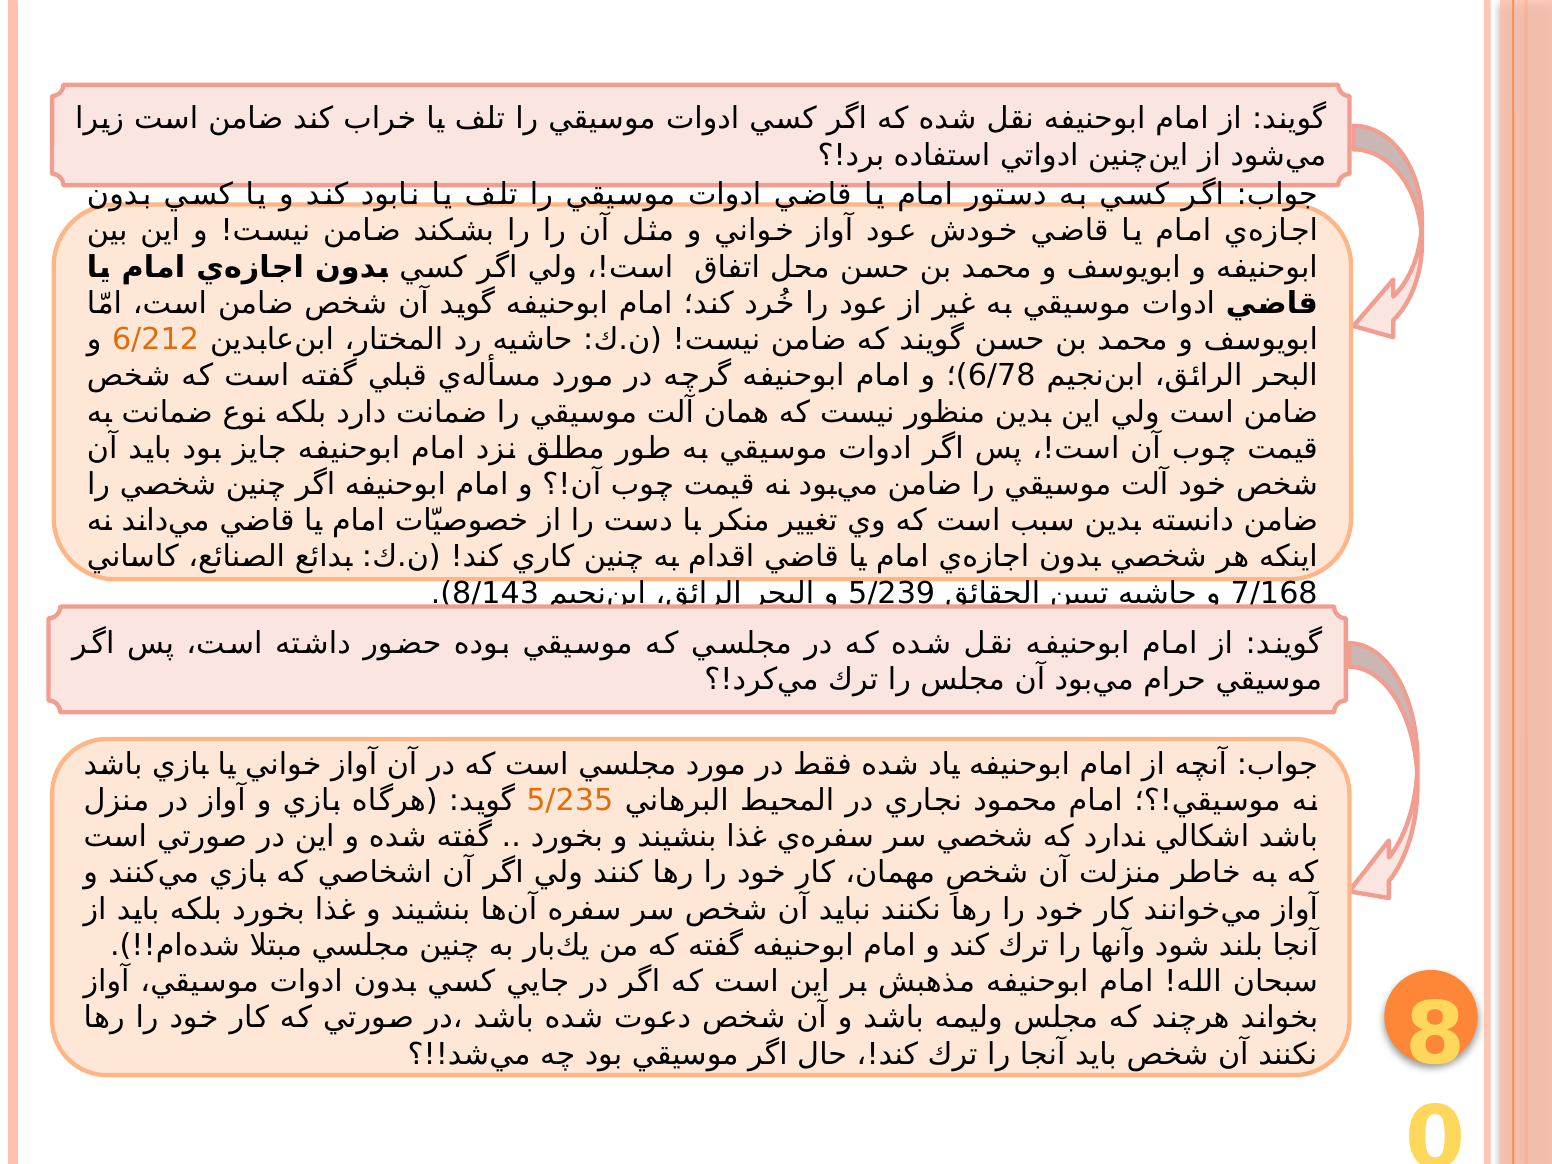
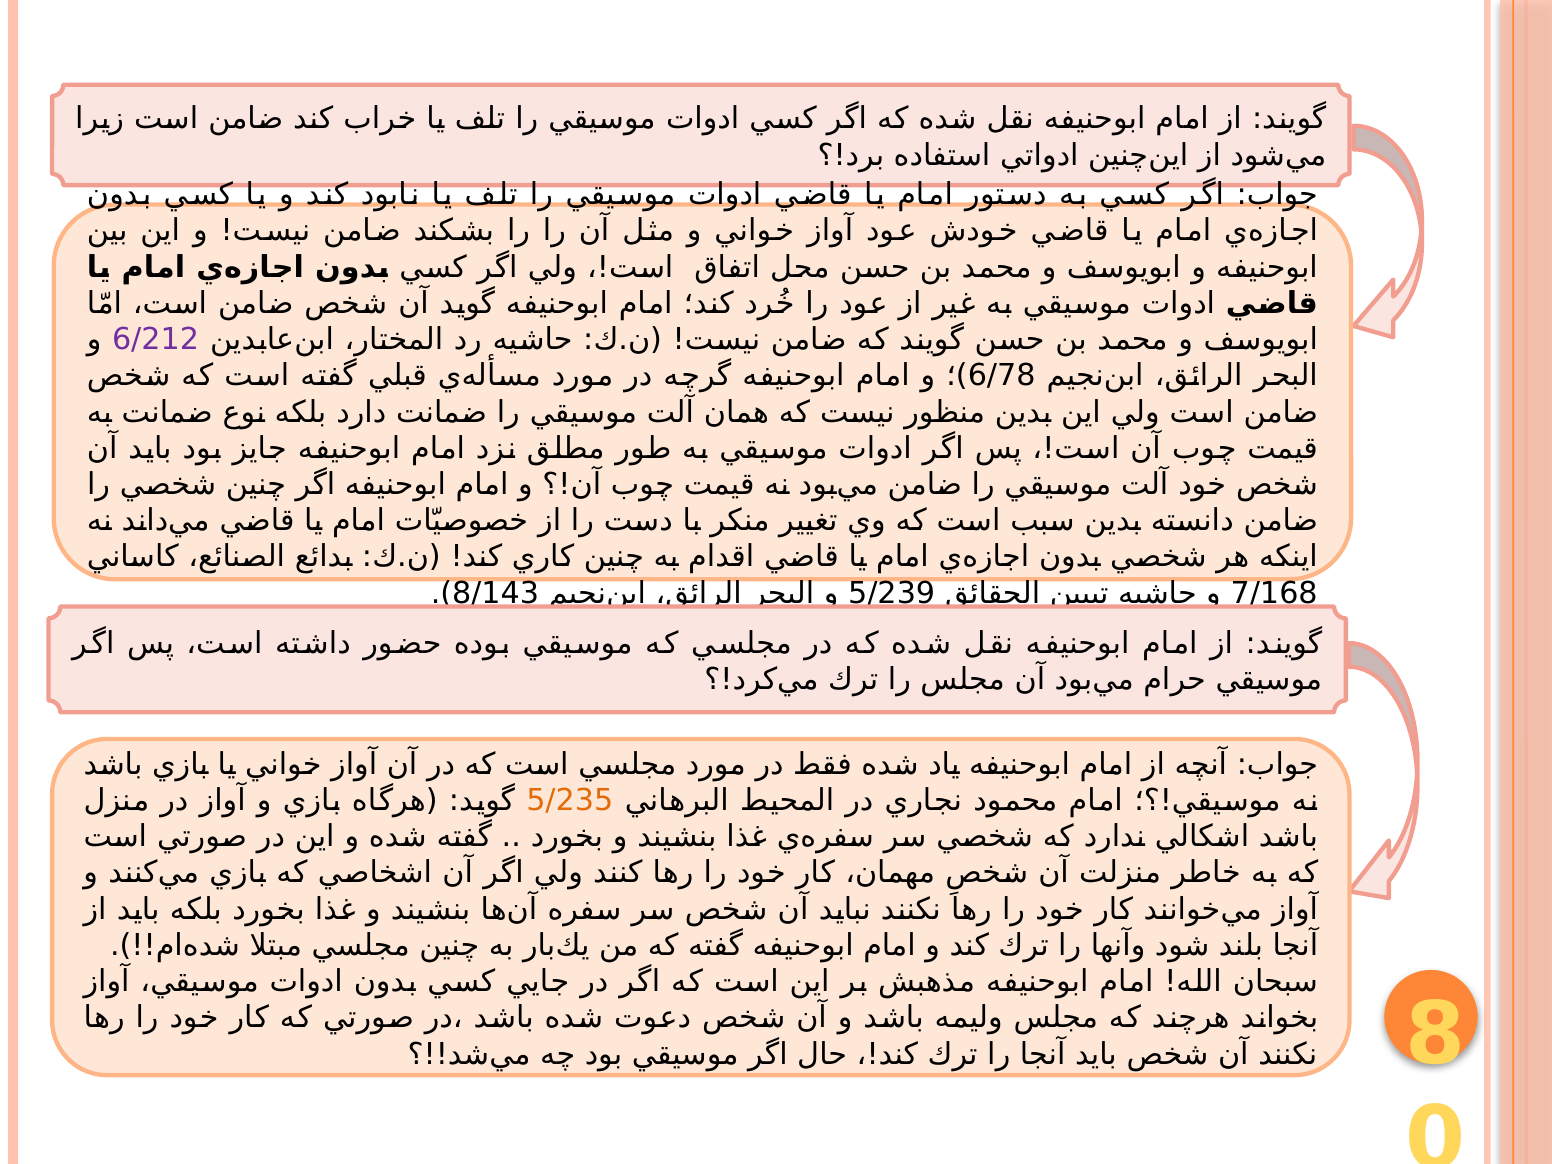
6/212 colour: orange -> purple
